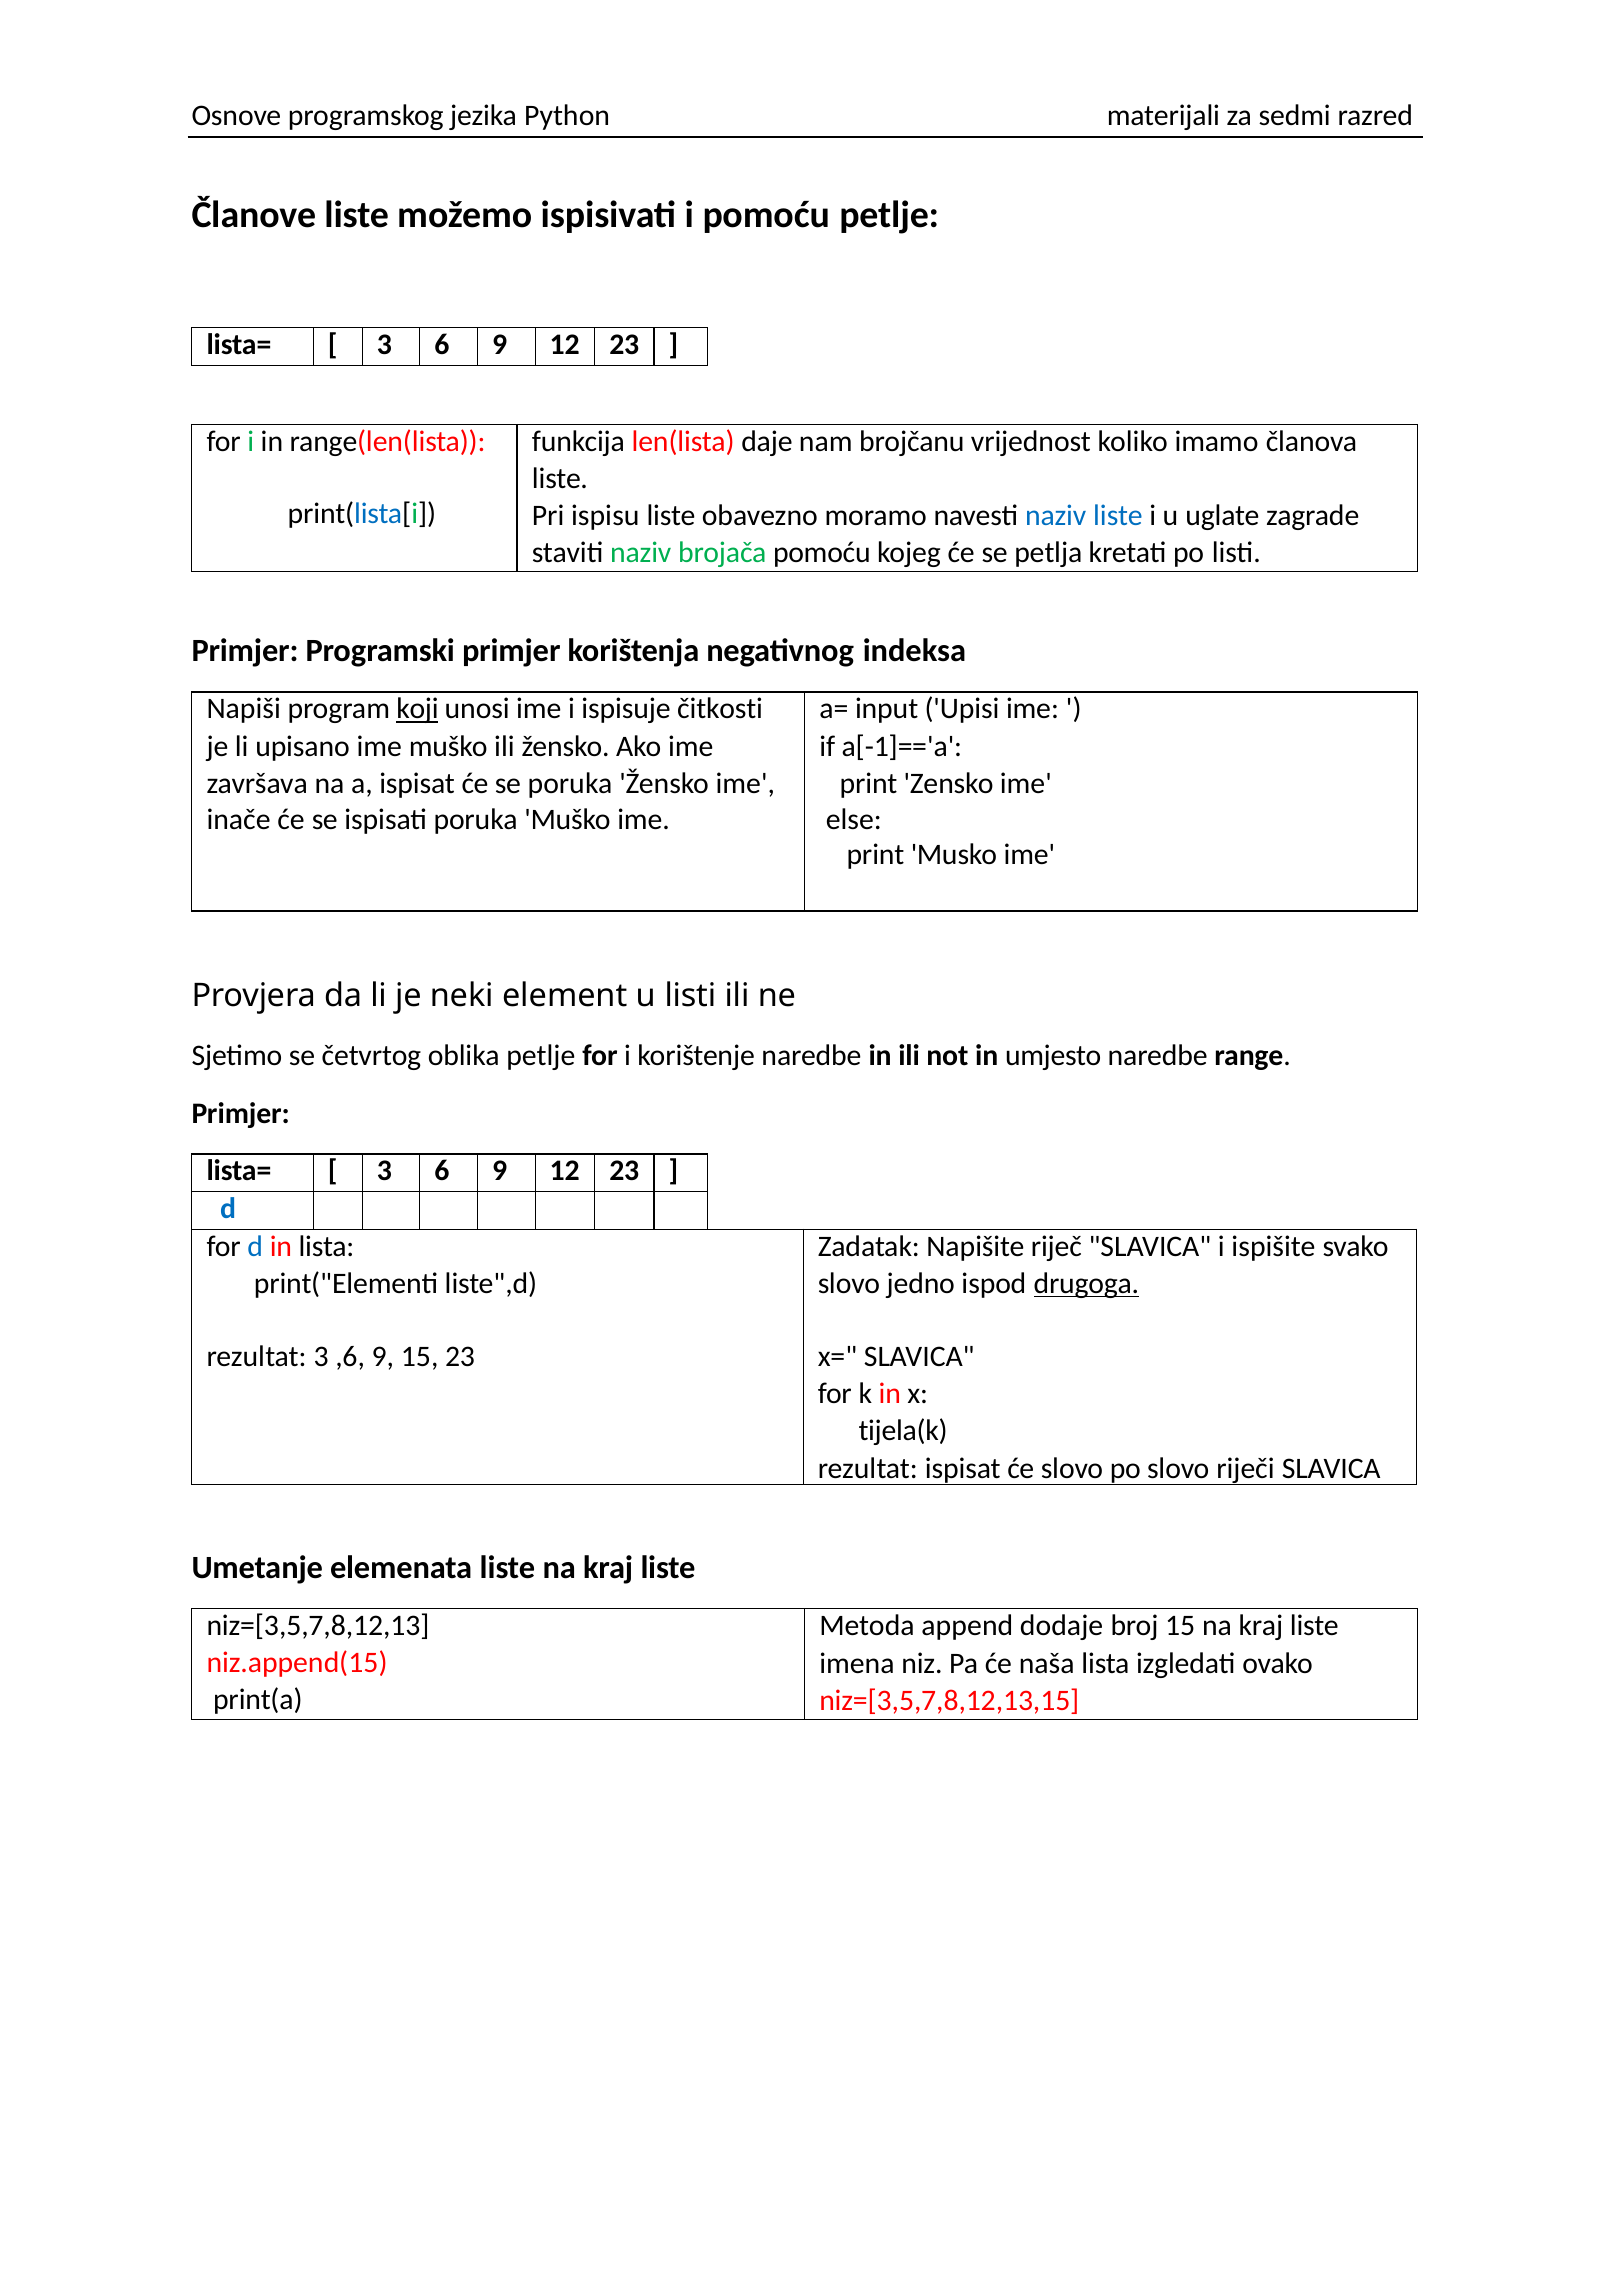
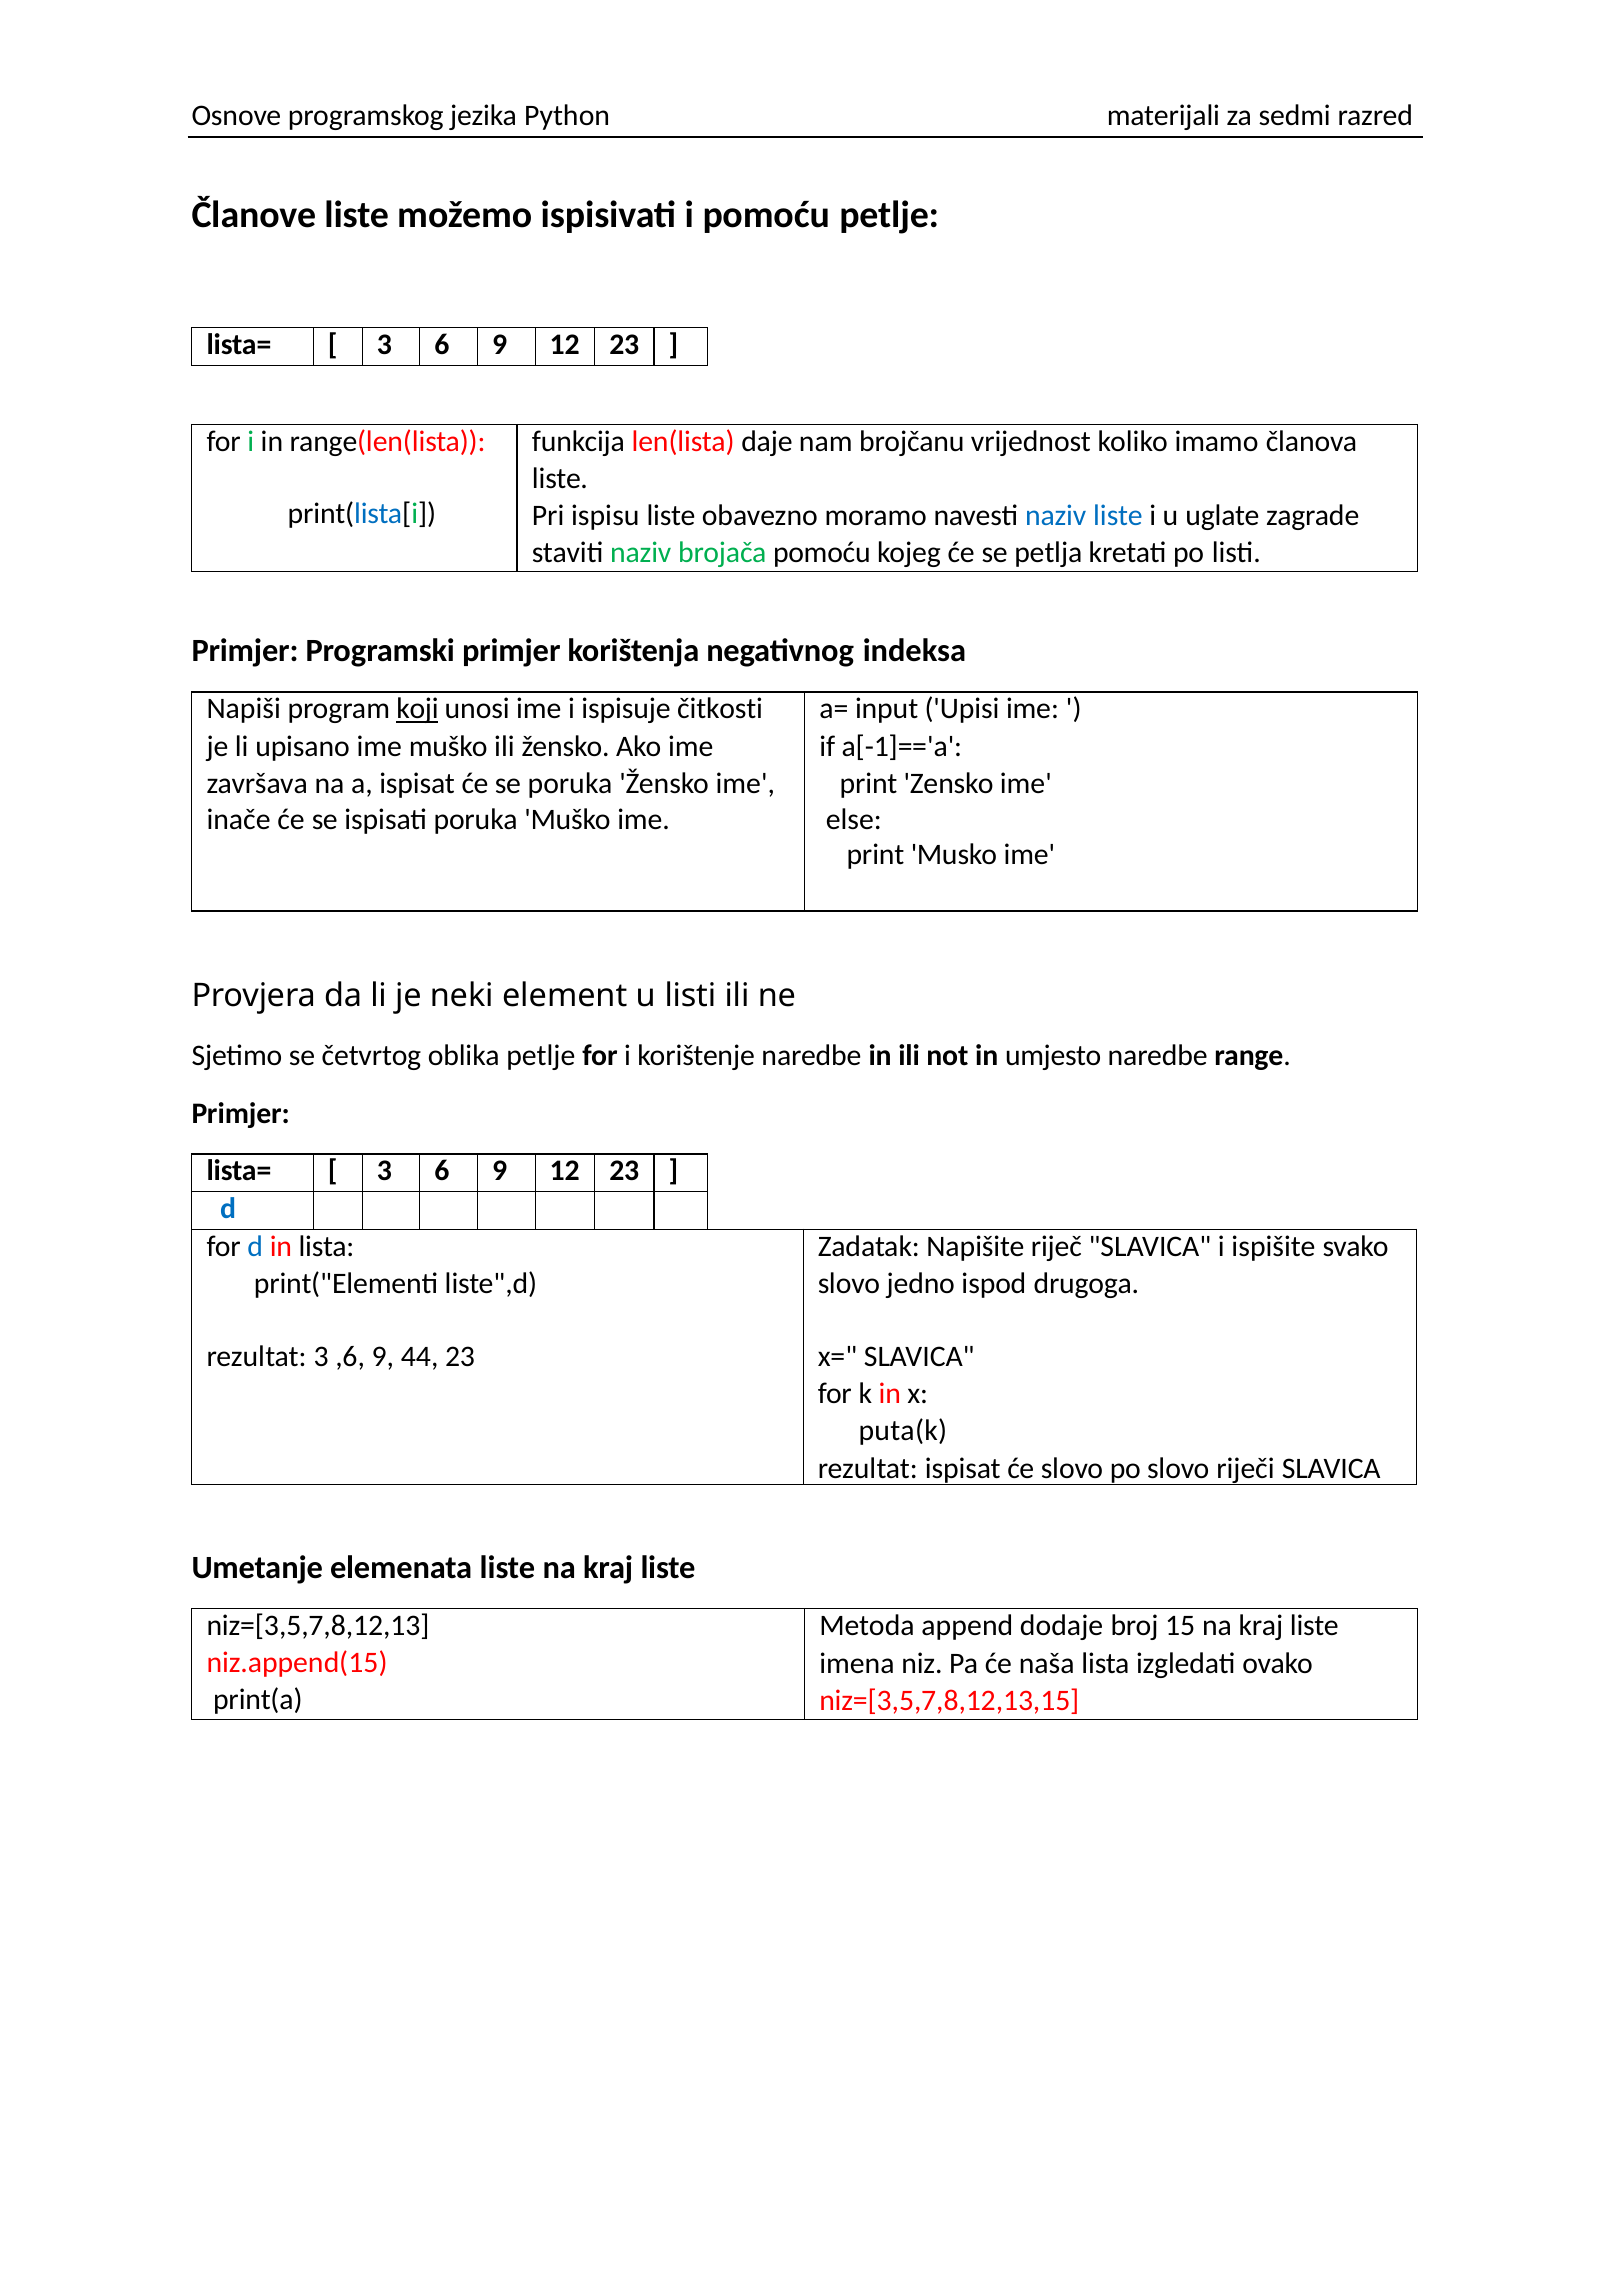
drugoga underline: present -> none
9 15: 15 -> 44
tijela(k: tijela(k -> puta(k
